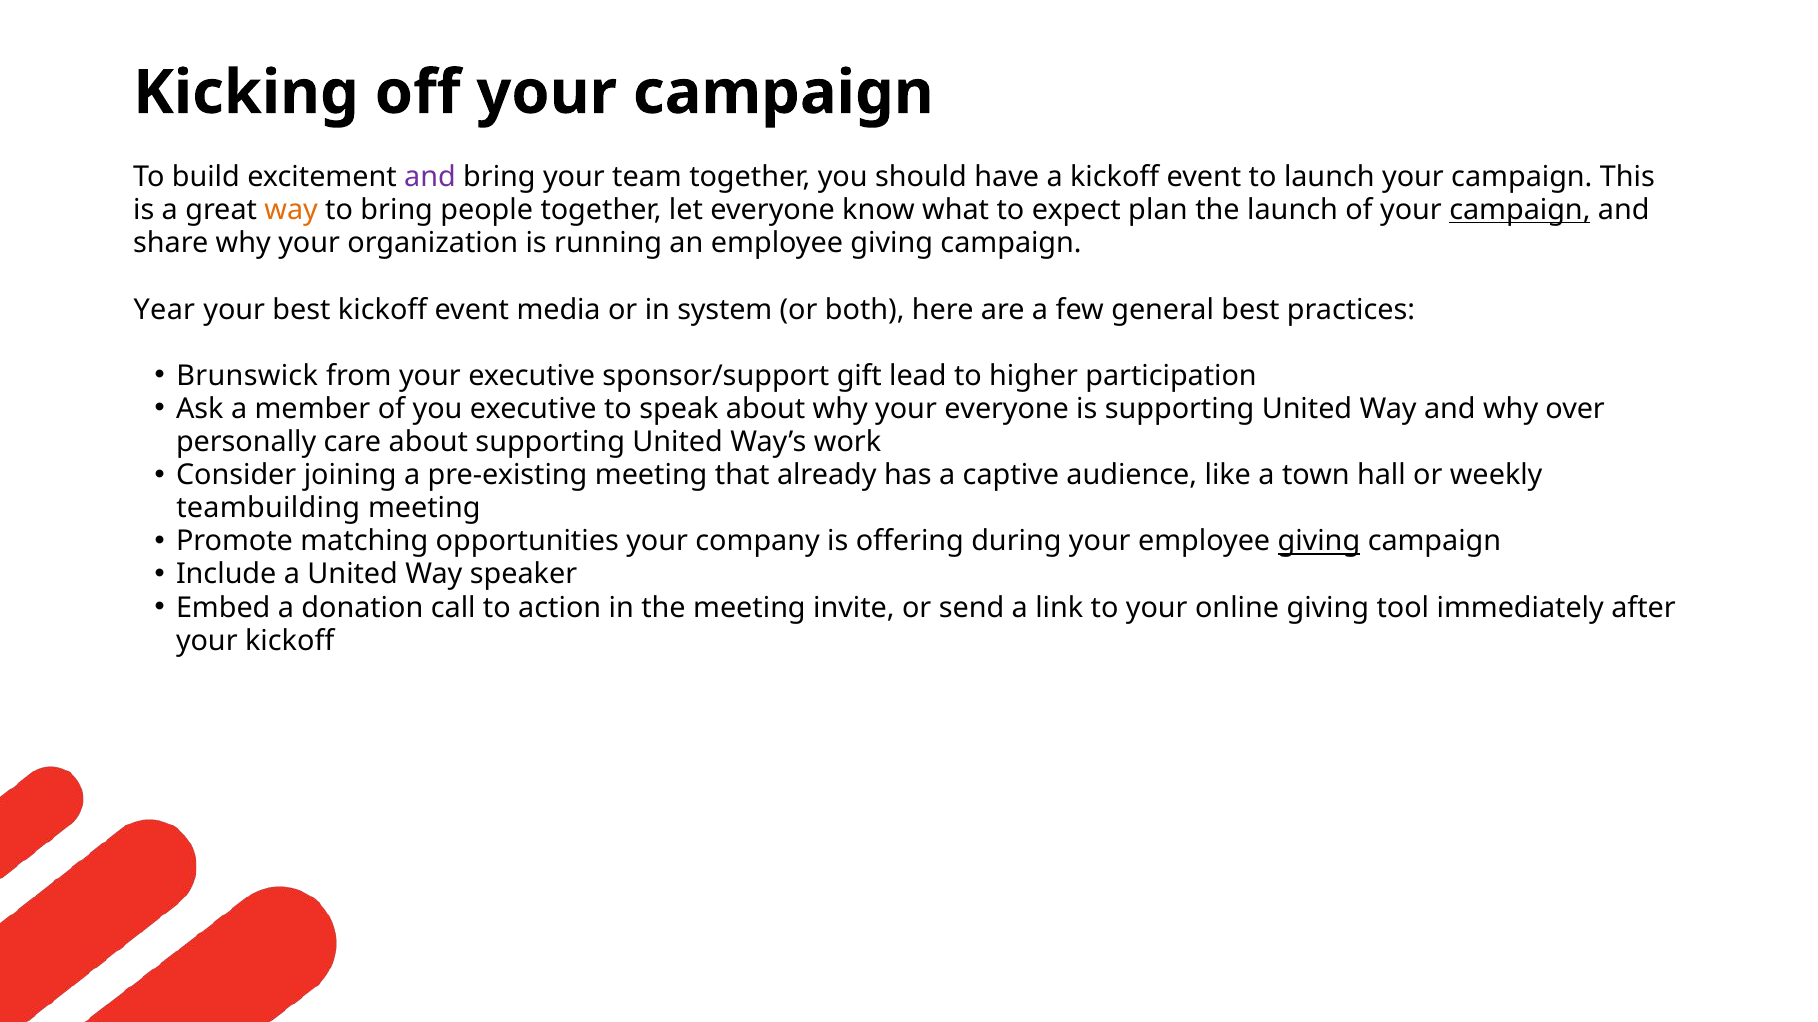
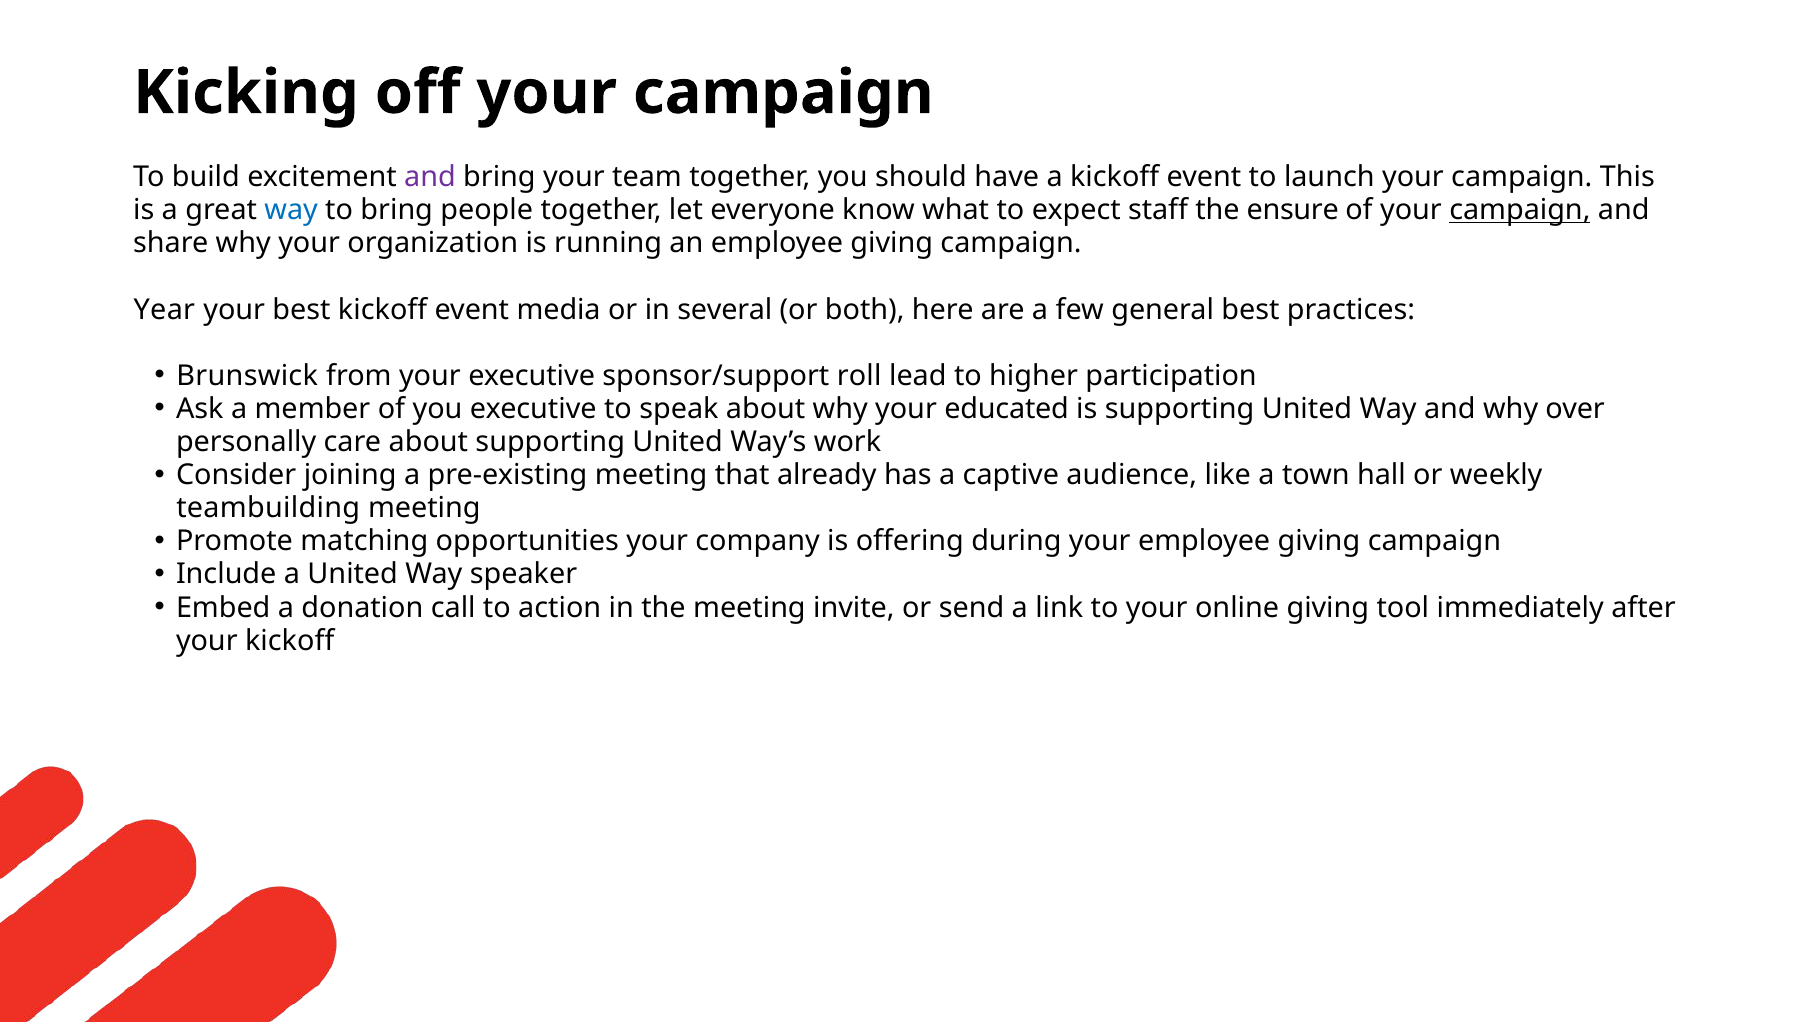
way at (291, 210) colour: orange -> blue
plan: plan -> staff
the launch: launch -> ensure
system: system -> several
gift: gift -> roll
your everyone: everyone -> educated
giving at (1319, 542) underline: present -> none
